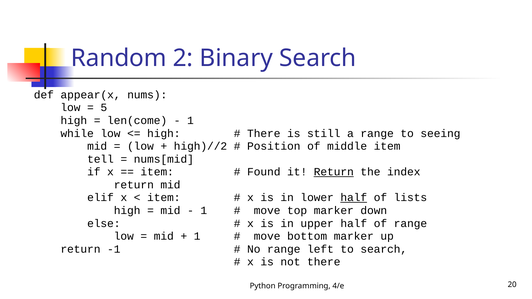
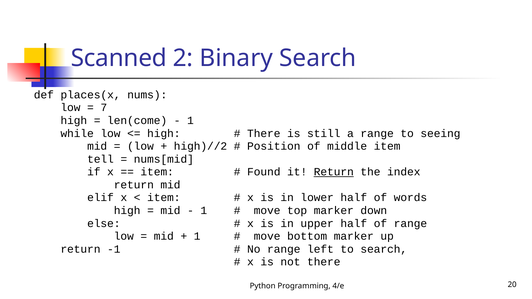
Random: Random -> Scanned
appear(x: appear(x -> places(x
5: 5 -> 7
half at (354, 198) underline: present -> none
lists: lists -> words
